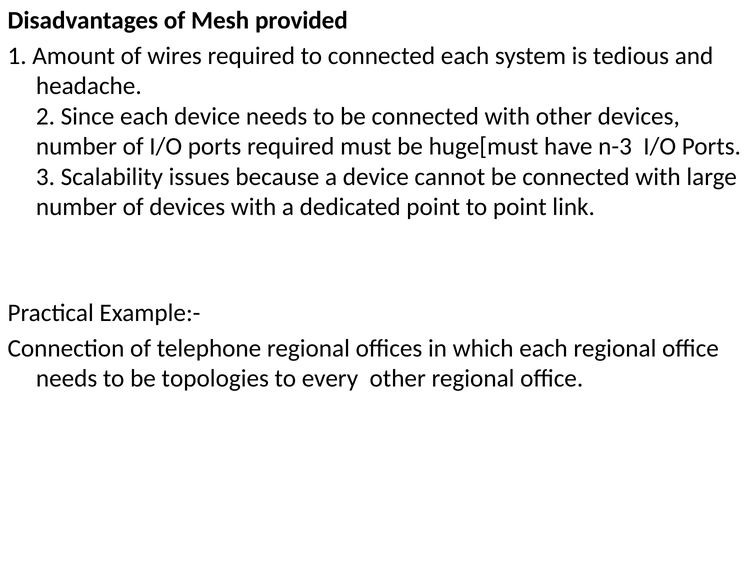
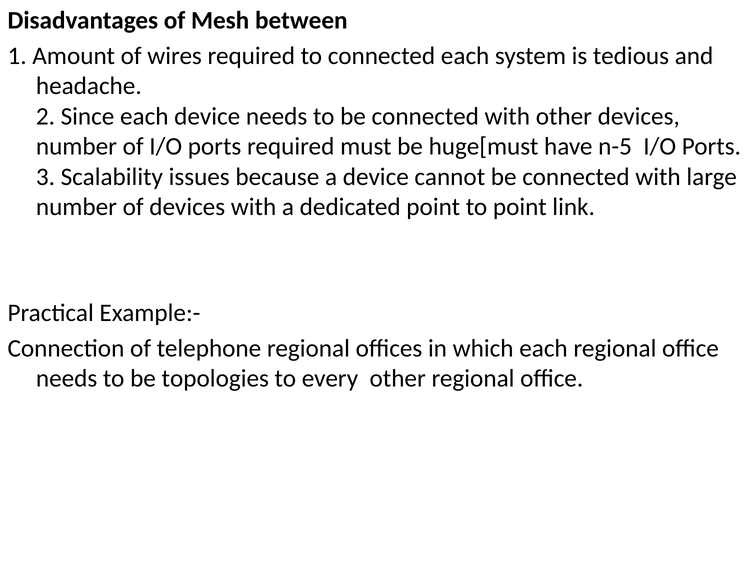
provided: provided -> between
n-3: n-3 -> n-5
